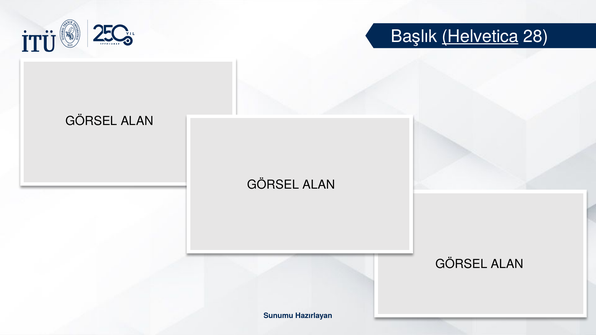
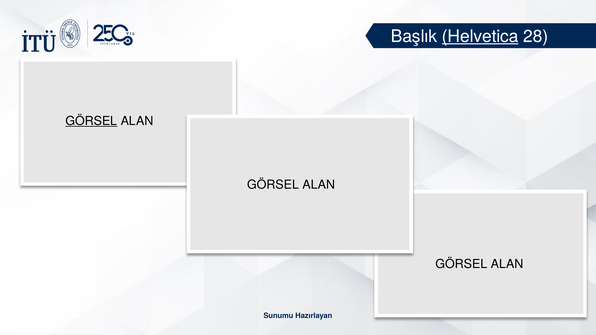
GÖRSEL at (91, 121) underline: none -> present
